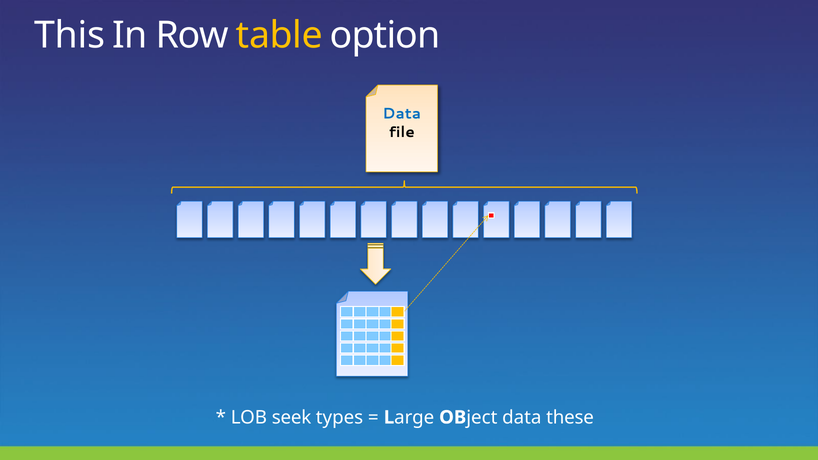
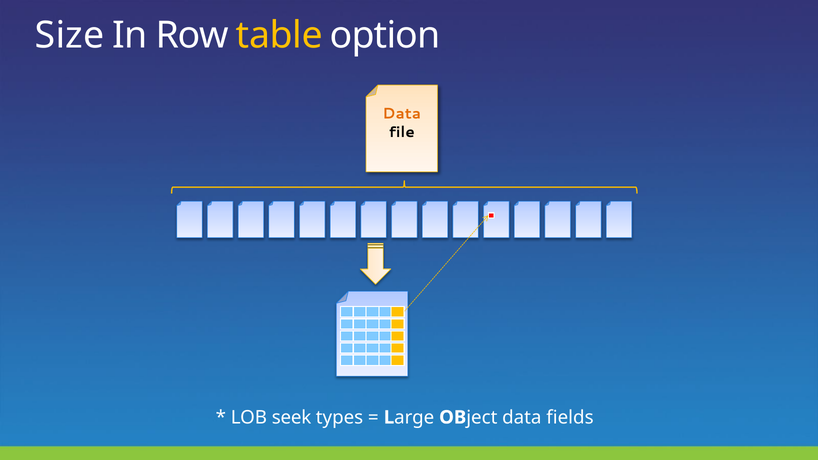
This: This -> Size
Data at (402, 114) colour: blue -> orange
these: these -> fields
